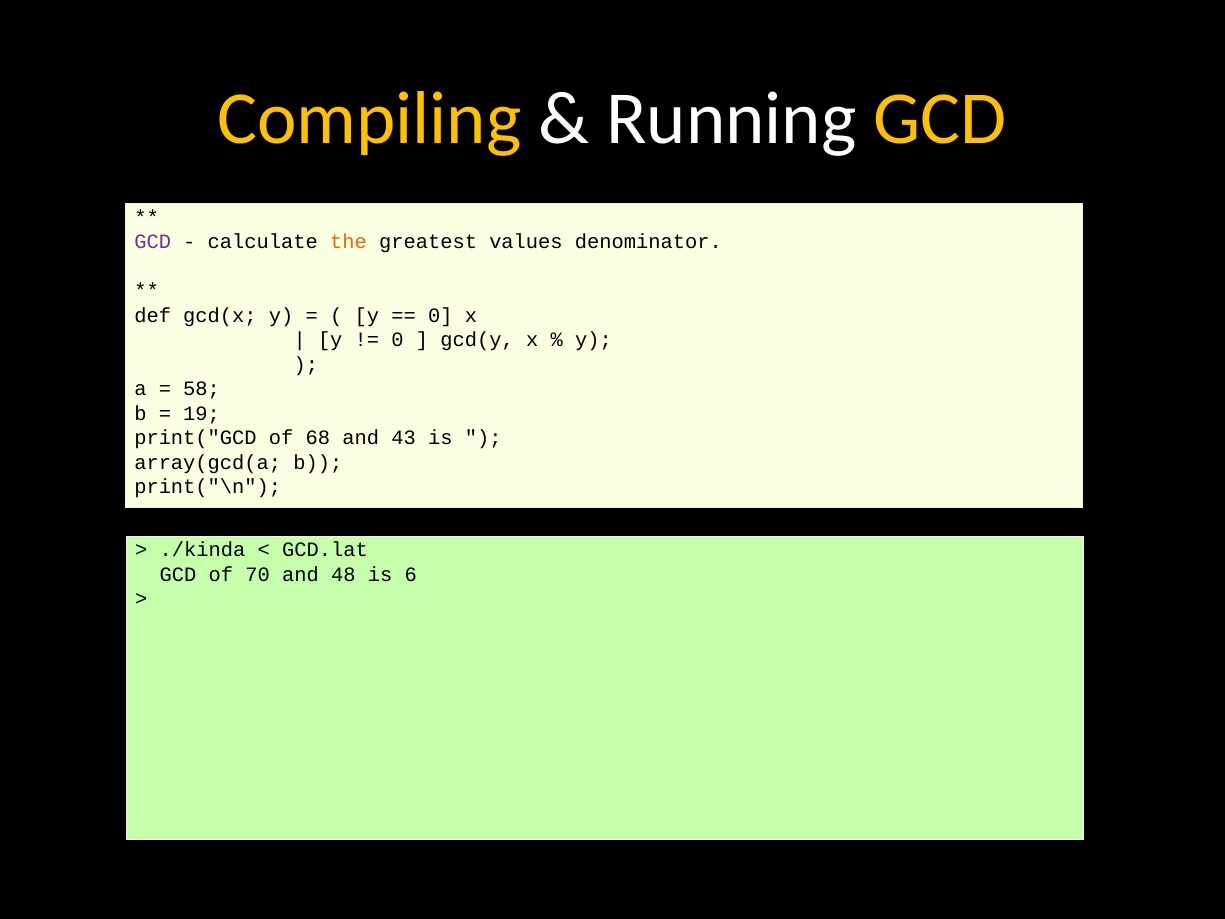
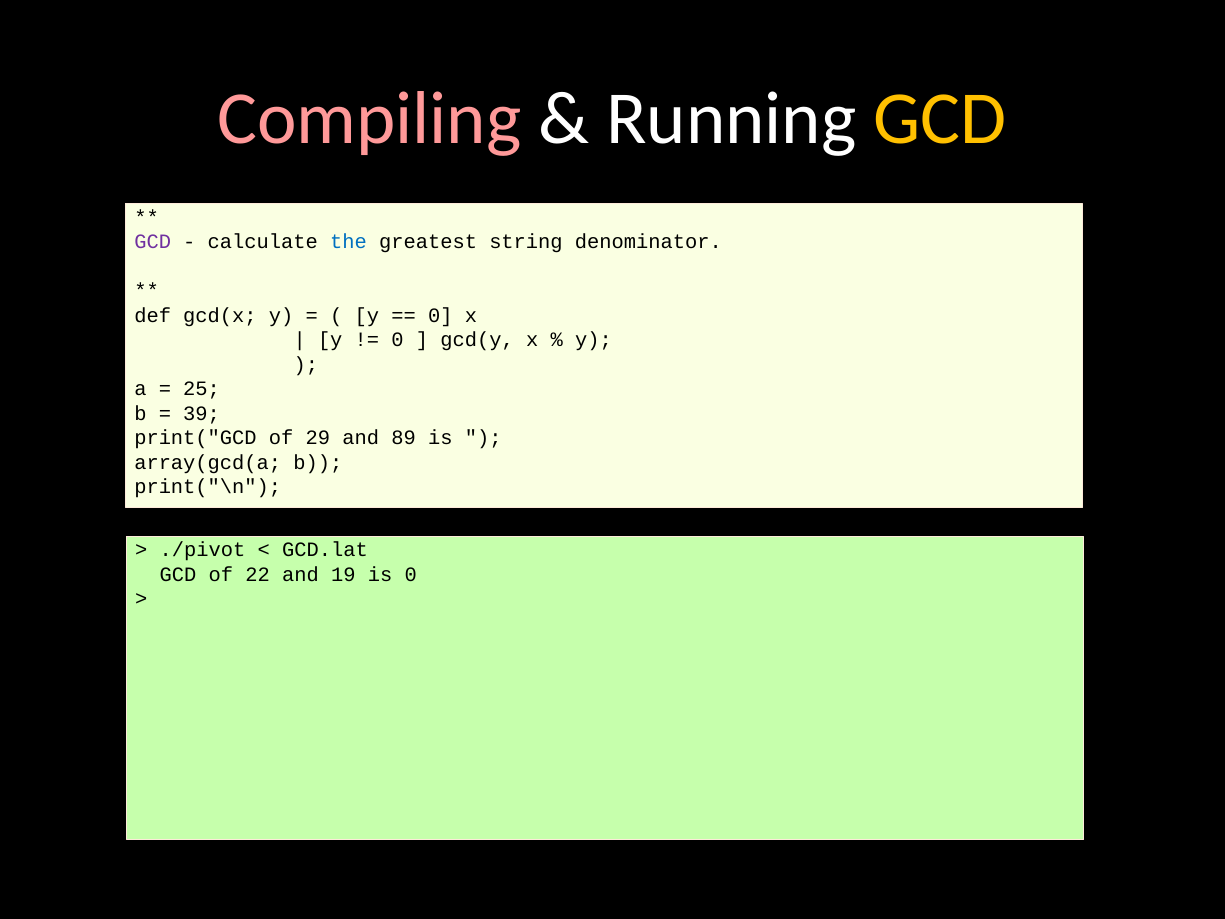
Compiling colour: yellow -> pink
the colour: orange -> blue
values: values -> string
58: 58 -> 25
19: 19 -> 39
68: 68 -> 29
43: 43 -> 89
./kinda: ./kinda -> ./pivot
70: 70 -> 22
48: 48 -> 19
is 6: 6 -> 0
